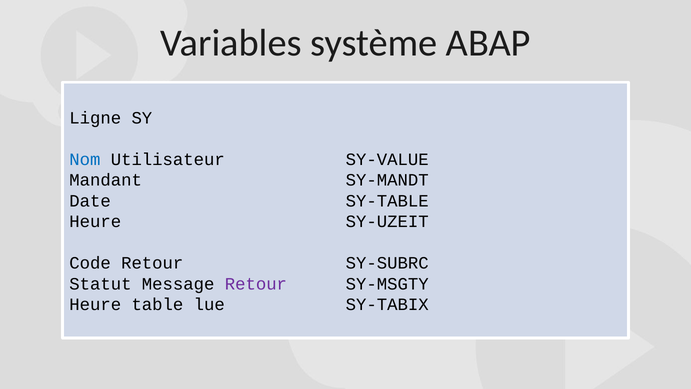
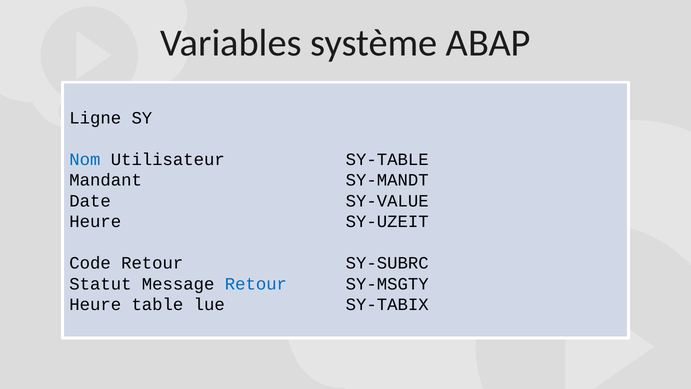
SY-VALUE: SY-VALUE -> SY-TABLE
SY-TABLE: SY-TABLE -> SY-VALUE
Retour at (256, 284) colour: purple -> blue
